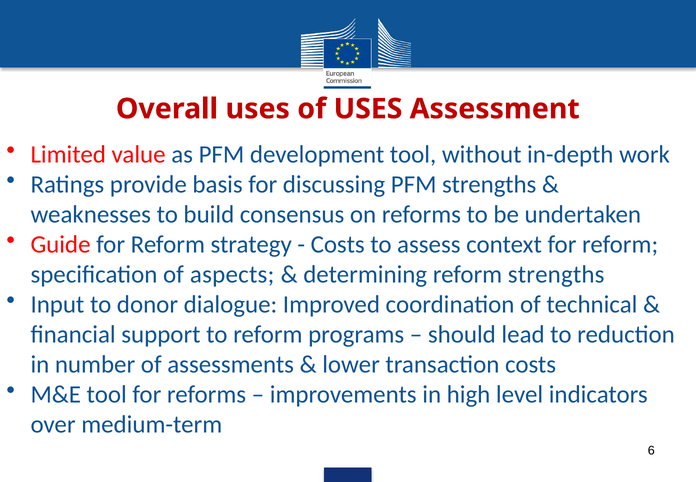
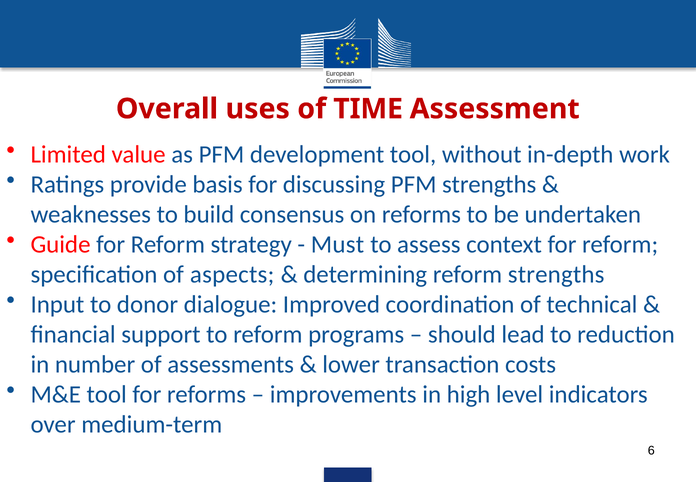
of USES: USES -> TIME
Costs at (338, 245): Costs -> Must
